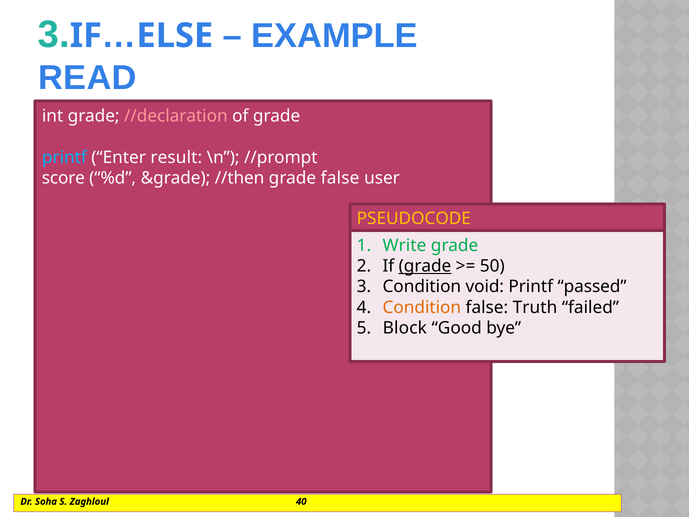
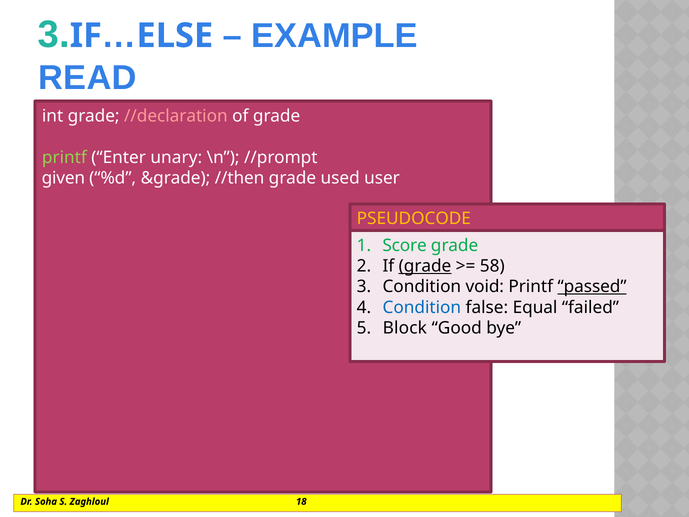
printf at (64, 157) colour: light blue -> light green
result: result -> unary
score: score -> given
grade false: false -> used
Write: Write -> Score
50: 50 -> 58
passed underline: none -> present
Condition at (422, 307) colour: orange -> blue
Truth: Truth -> Equal
40: 40 -> 18
